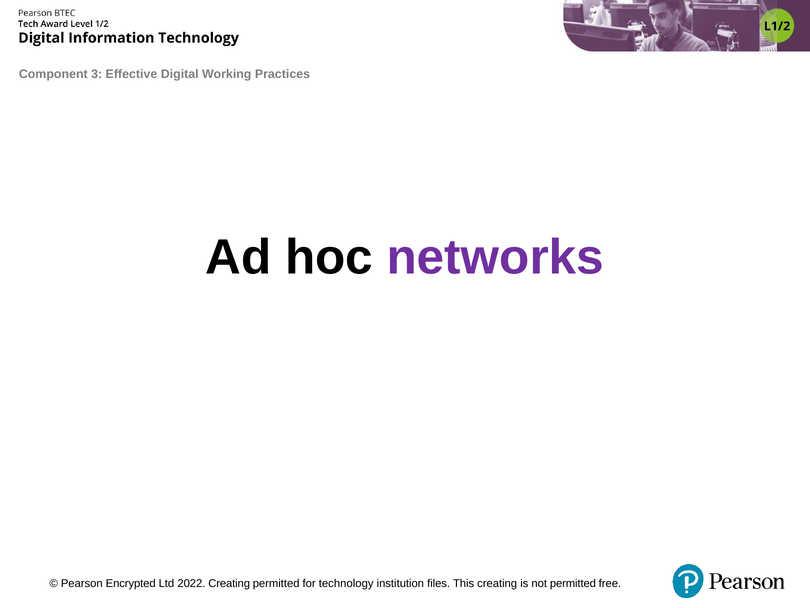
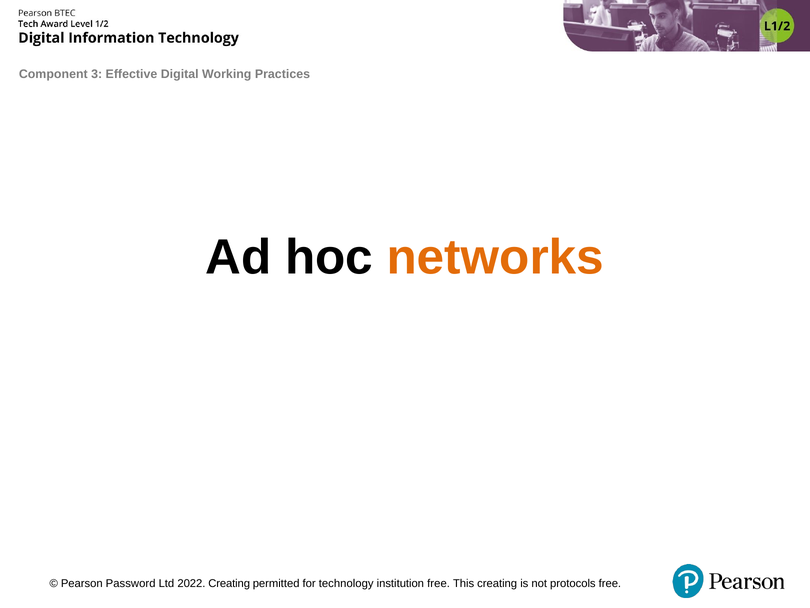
networks colour: purple -> orange
Encrypted: Encrypted -> Password
institution files: files -> free
not permitted: permitted -> protocols
